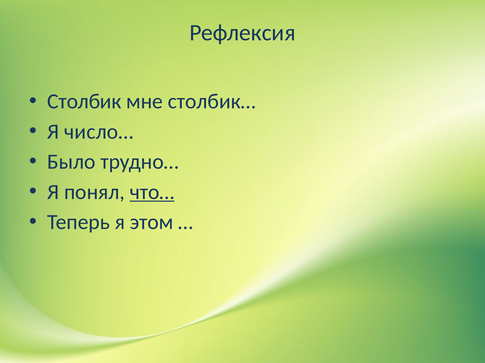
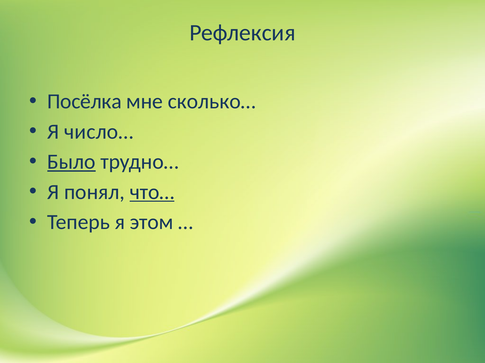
Столбик: Столбик -> Посёлка
столбик…: столбик… -> сколько…
Было underline: none -> present
